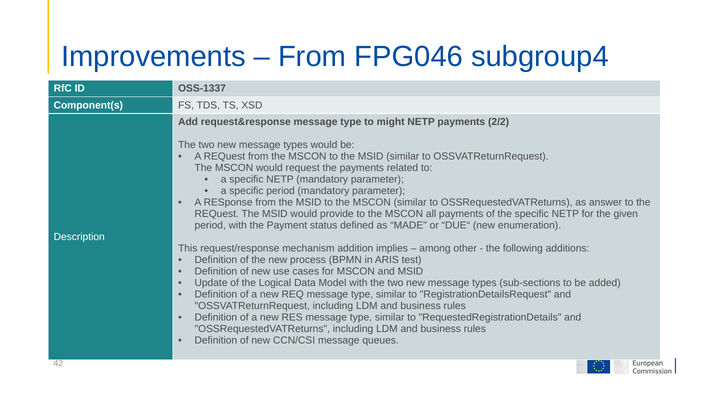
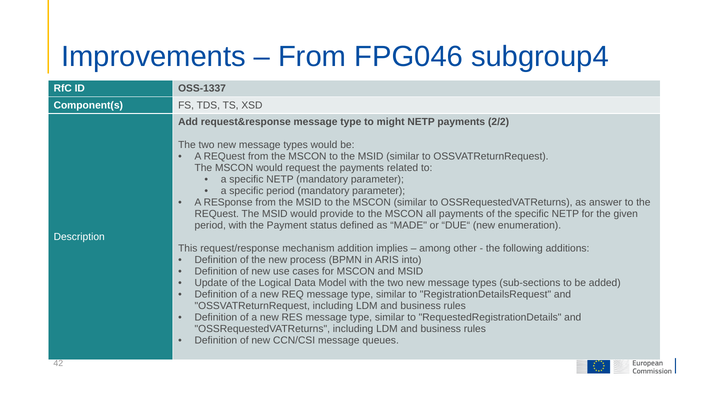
test: test -> into
